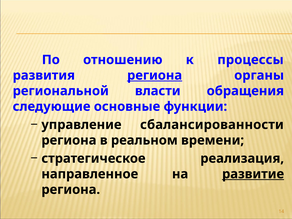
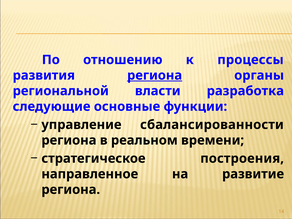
обращения: обращения -> разработка
реализация: реализация -> построения
развитие underline: present -> none
